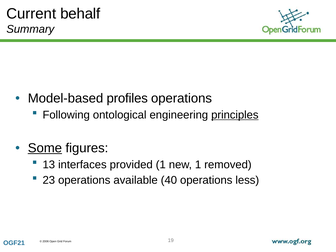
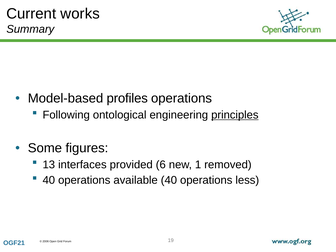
behalf: behalf -> works
Some underline: present -> none
provided 1: 1 -> 6
23 at (49, 180): 23 -> 40
